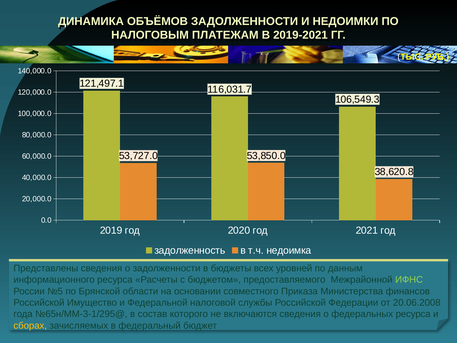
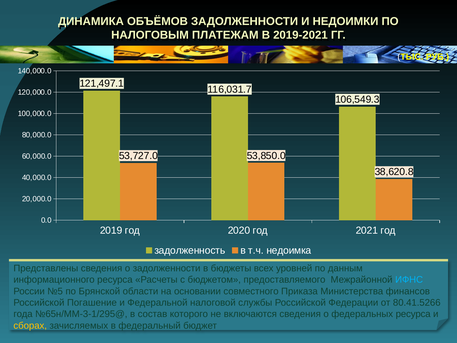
ИФНС colour: light green -> light blue
Имущество: Имущество -> Погашение
20.06.2008: 20.06.2008 -> 80.41.5266
